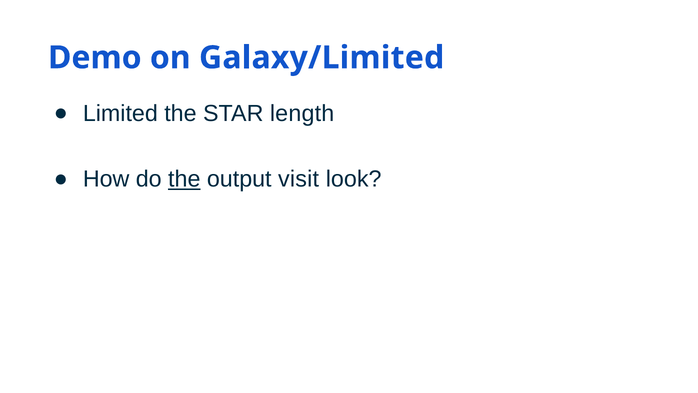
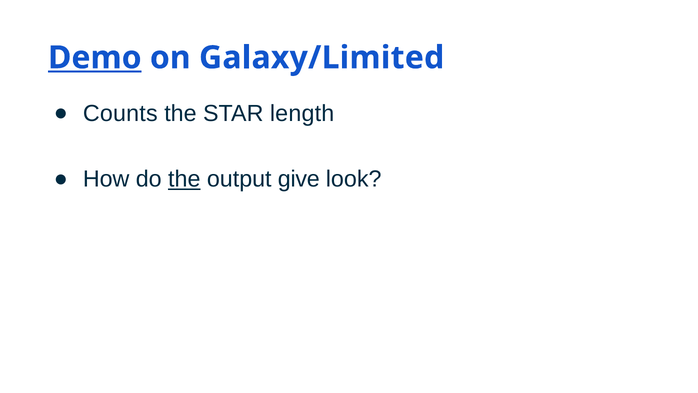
Demo underline: none -> present
Limited: Limited -> Counts
visit: visit -> give
